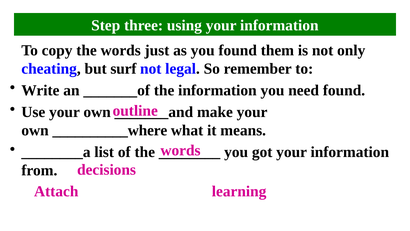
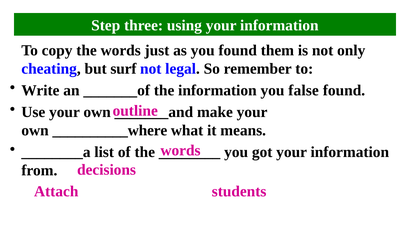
need: need -> false
learning: learning -> students
